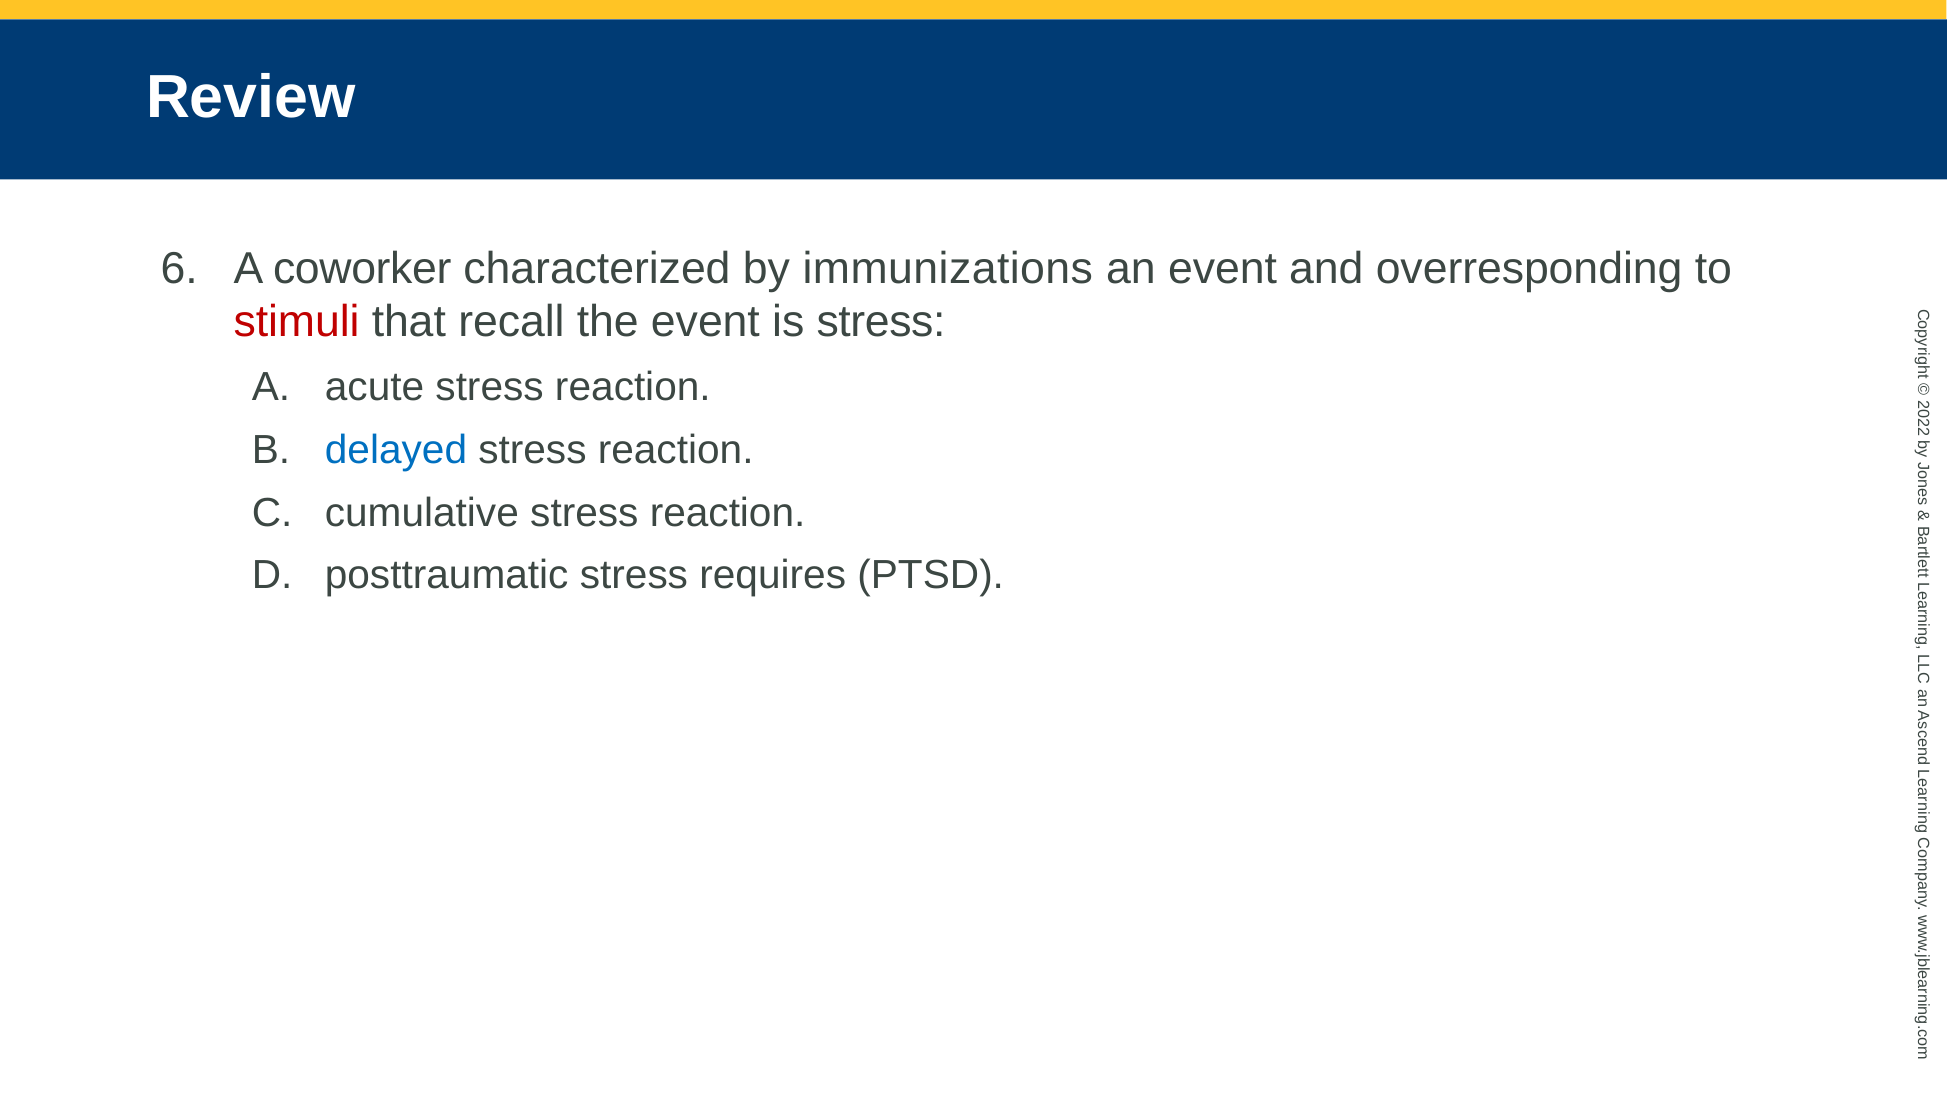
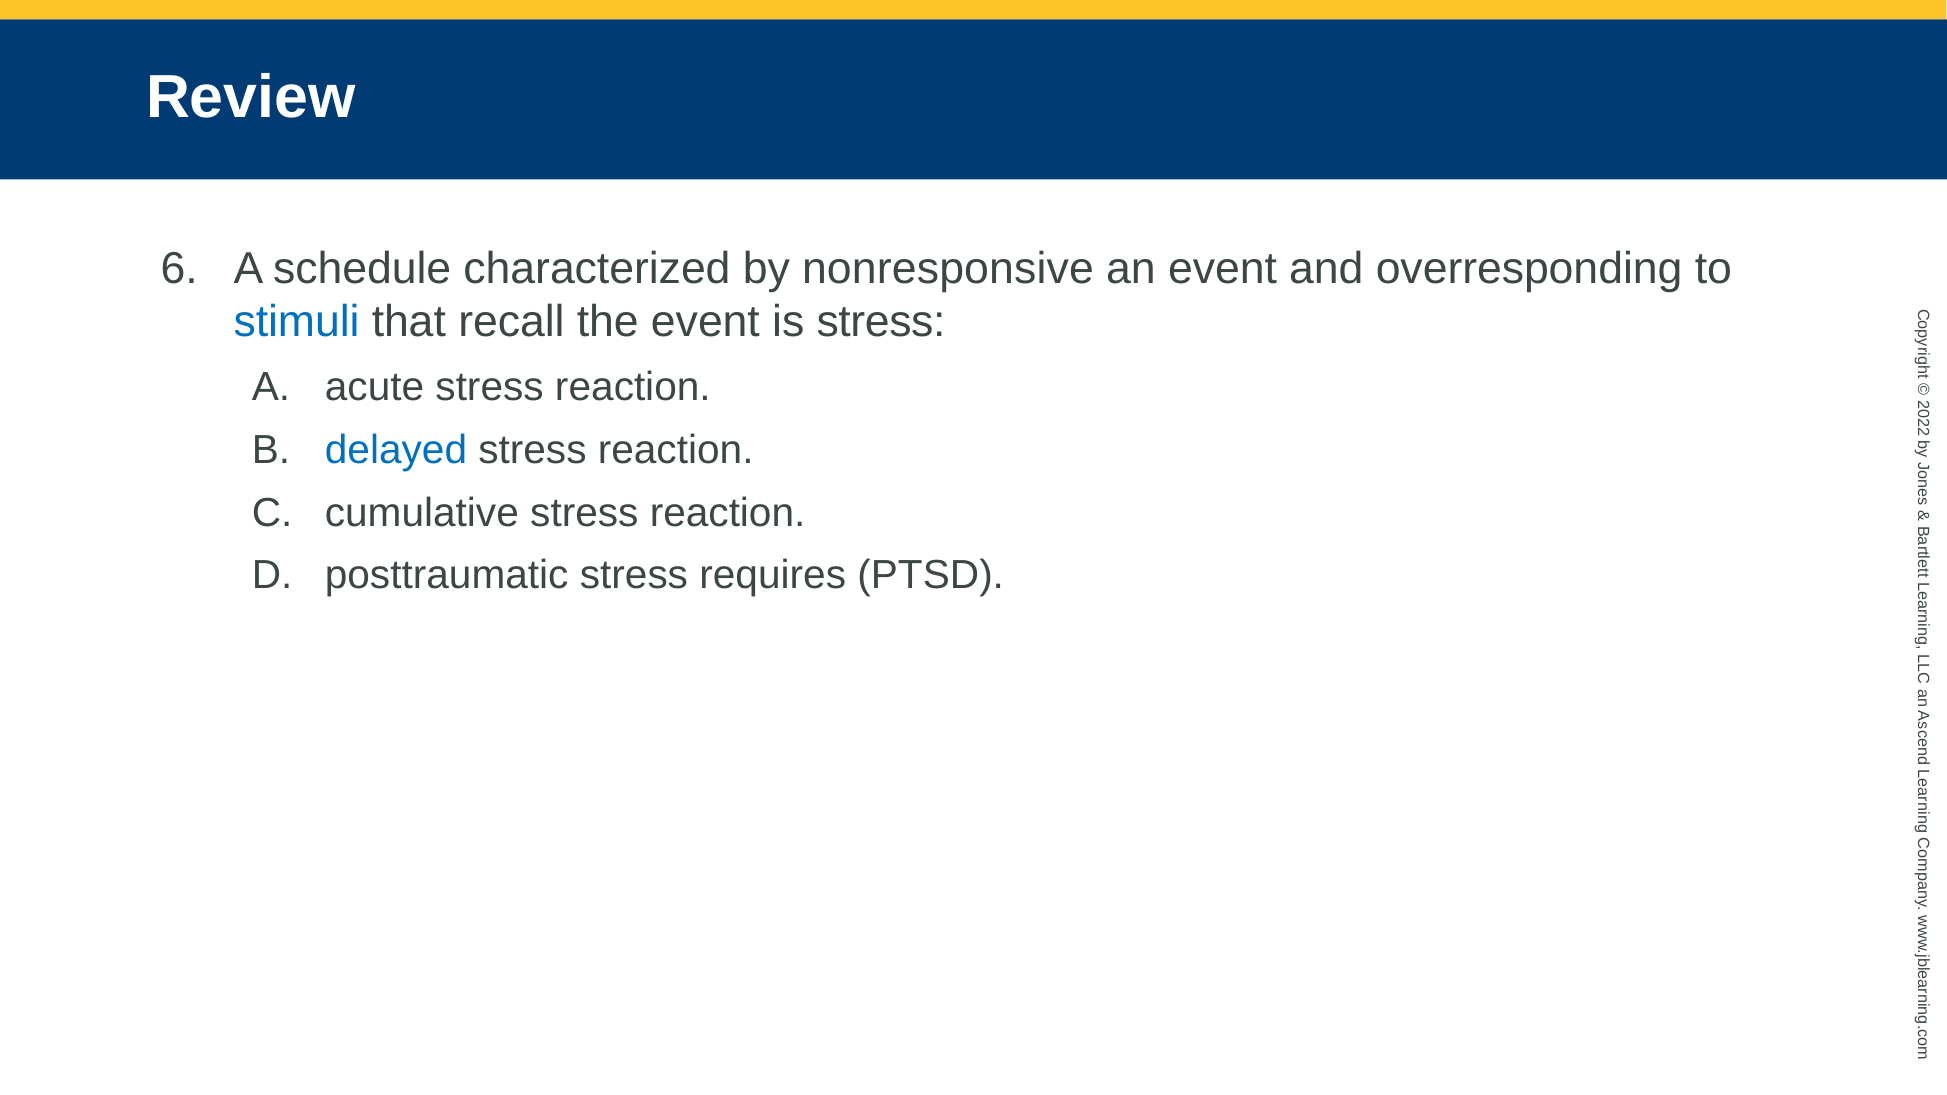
coworker: coworker -> schedule
immunizations: immunizations -> nonresponsive
stimuli colour: red -> blue
